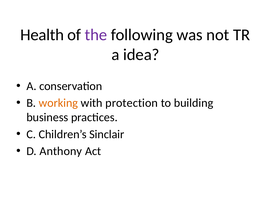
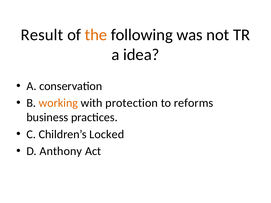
Health: Health -> Result
the colour: purple -> orange
building: building -> reforms
Sinclair: Sinclair -> Locked
